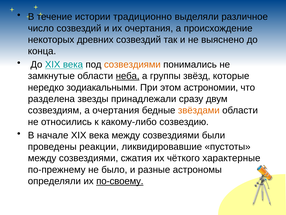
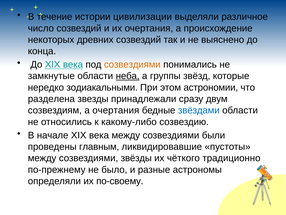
традиционно: традиционно -> цивилизации
звёздами colour: orange -> blue
реакции: реакции -> главным
сжатия: сжатия -> звёзды
характерные: характерные -> традиционно
по-своему underline: present -> none
